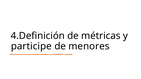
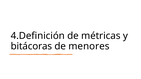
participe: participe -> bitácoras
